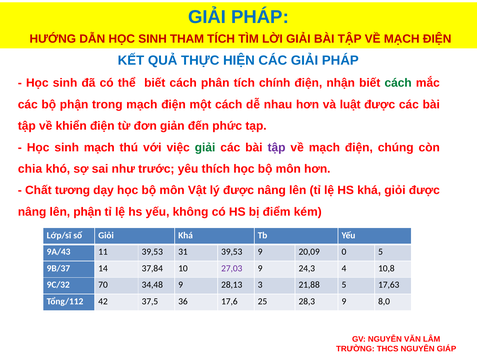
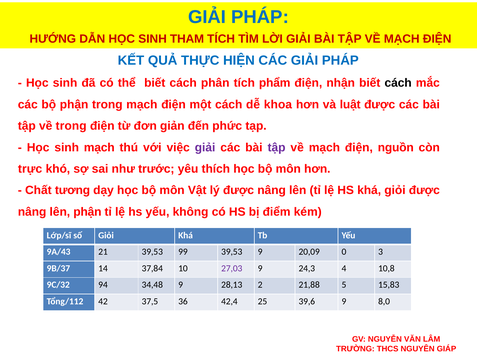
chính: chính -> phẩm
cách at (398, 83) colour: green -> black
nhau: nhau -> khoa
về khiển: khiển -> trong
giải at (205, 147) colour: green -> purple
chúng: chúng -> nguồn
chia: chia -> trực
11: 11 -> 21
31: 31 -> 99
0 5: 5 -> 3
70: 70 -> 94
3: 3 -> 2
17,63: 17,63 -> 15,83
17,6: 17,6 -> 42,4
28,3: 28,3 -> 39,6
